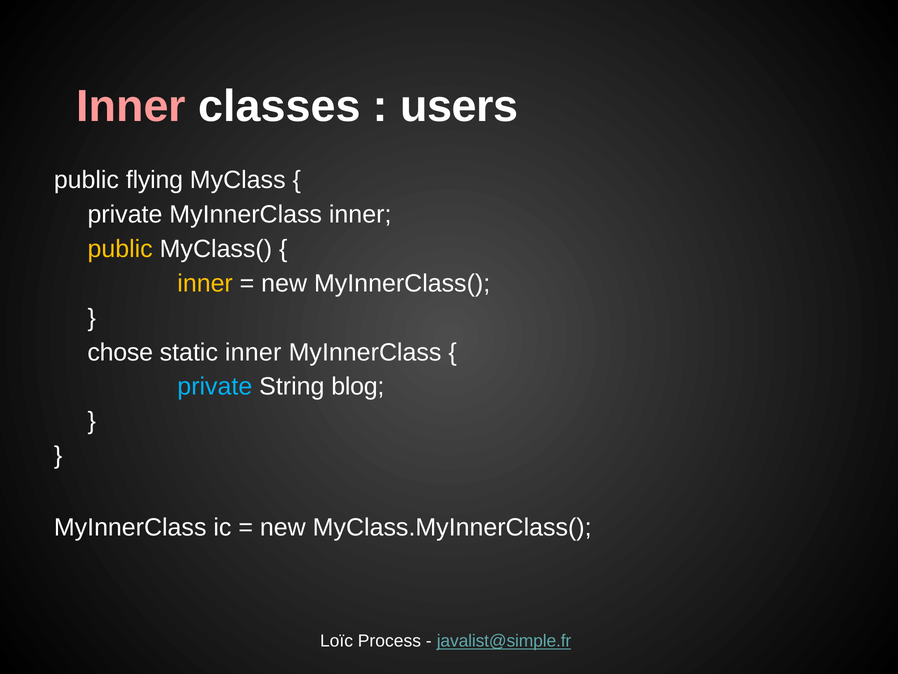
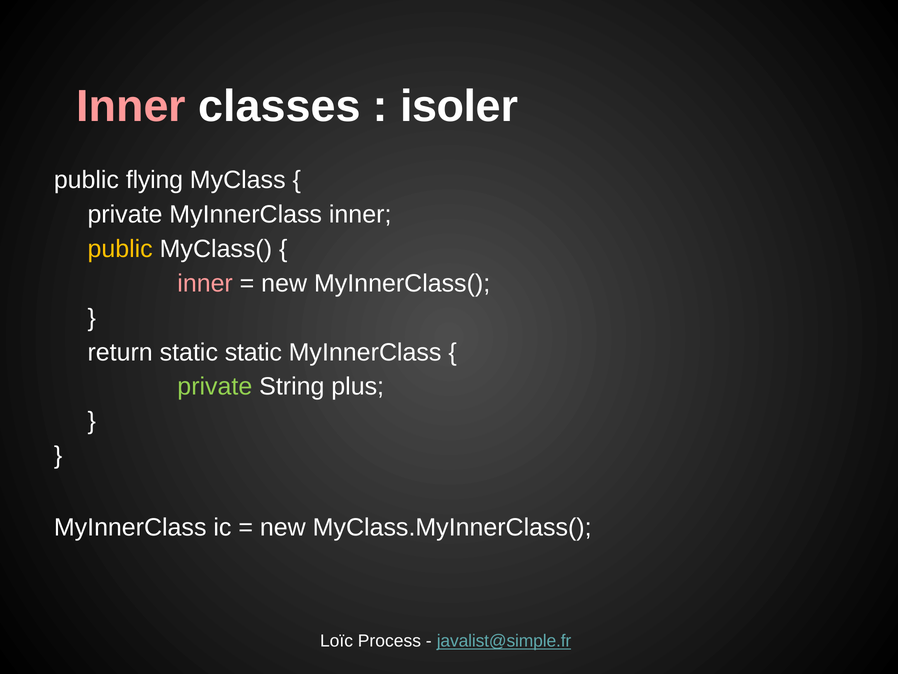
users: users -> isoler
inner at (205, 283) colour: yellow -> pink
chose: chose -> return
static inner: inner -> static
private at (215, 386) colour: light blue -> light green
blog: blog -> plus
